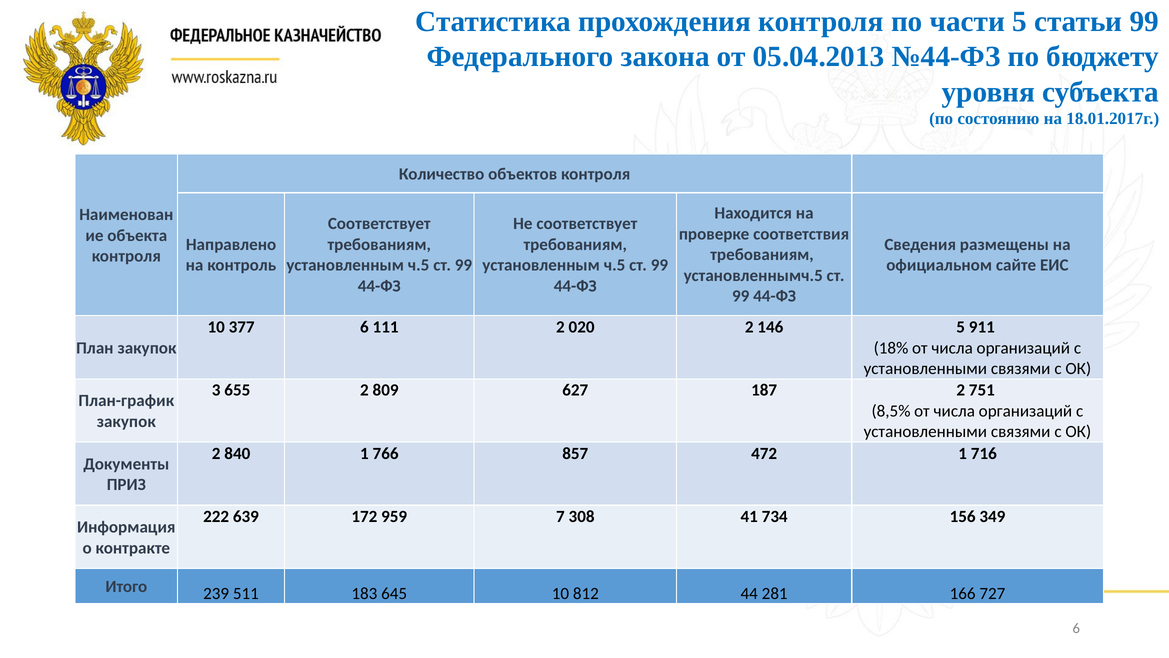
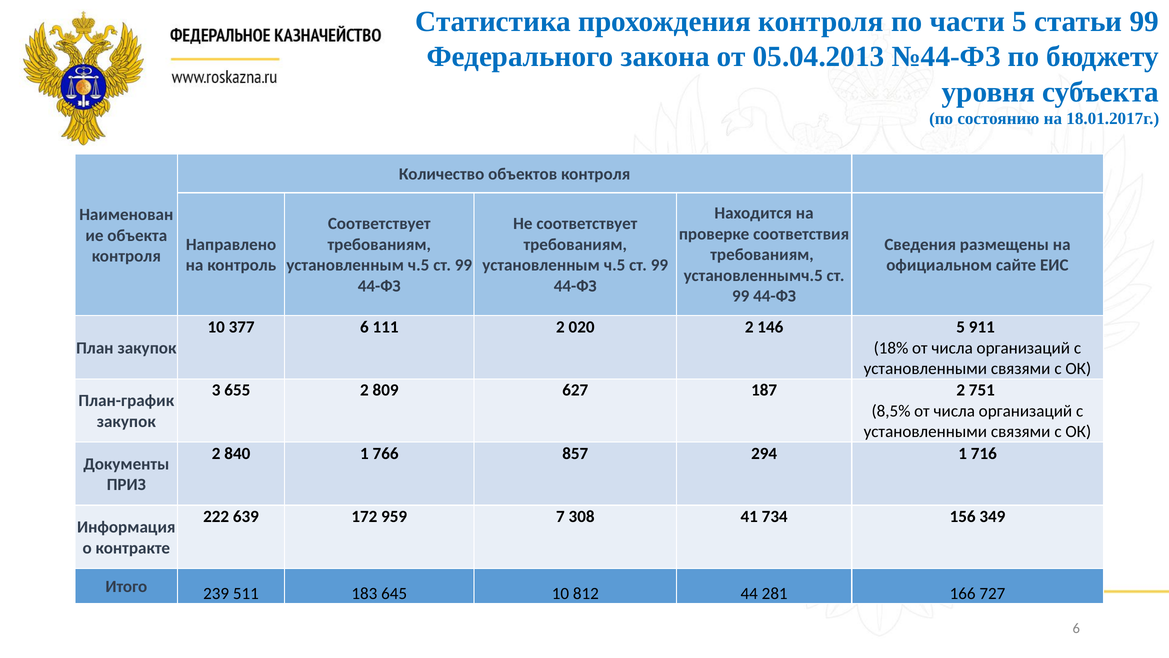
472: 472 -> 294
